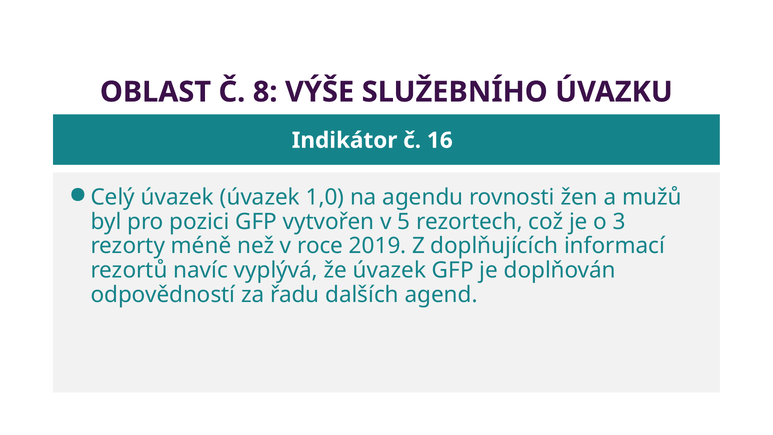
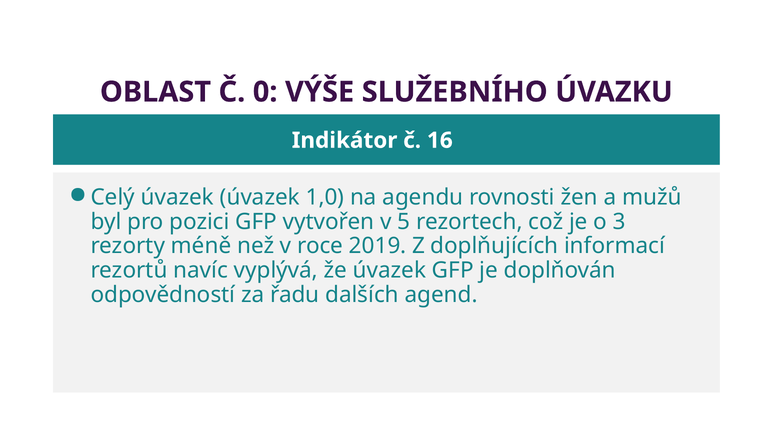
8: 8 -> 0
